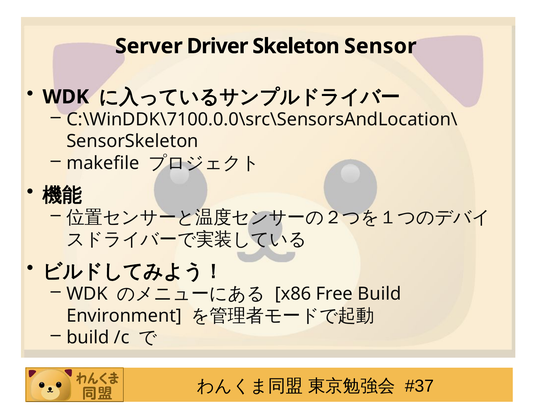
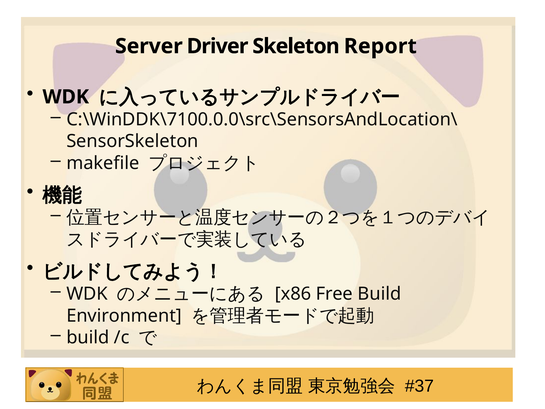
Sensor: Sensor -> Report
